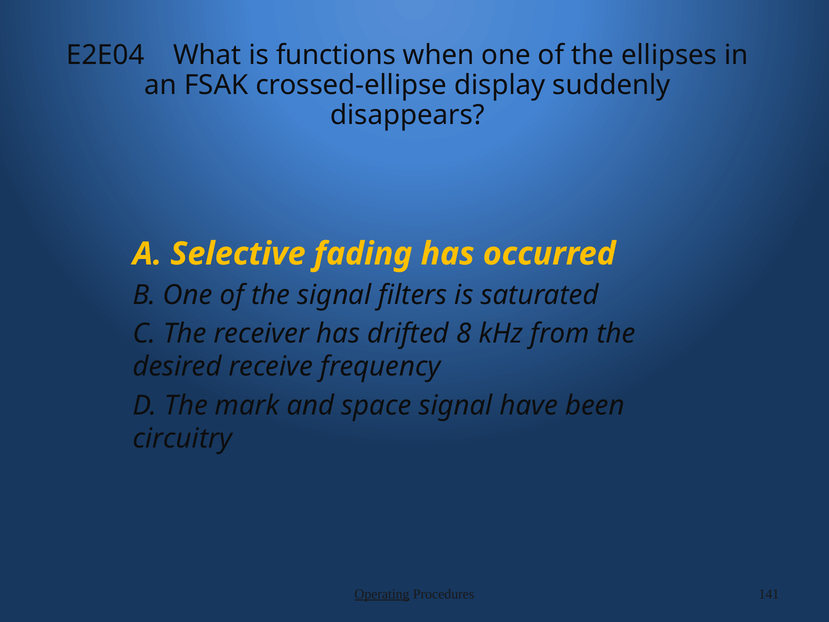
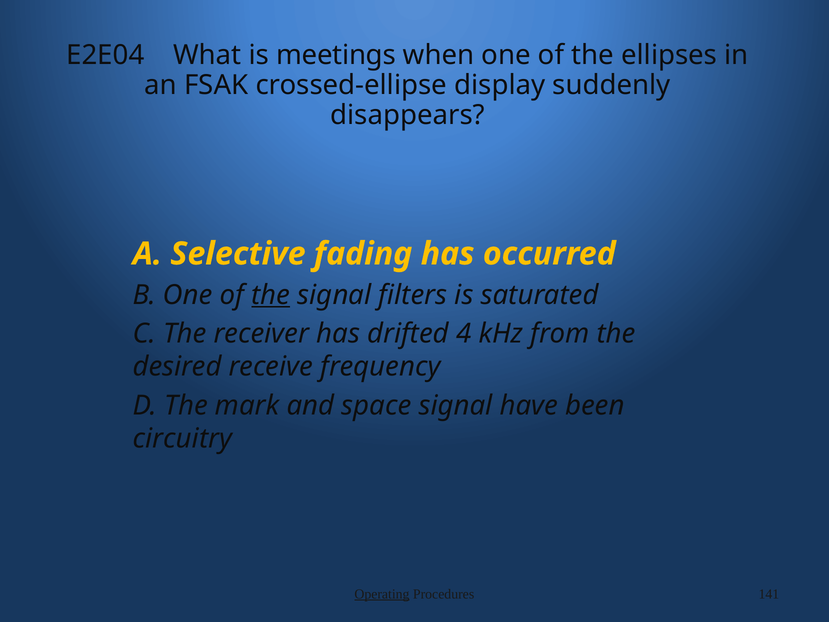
functions: functions -> meetings
the at (271, 295) underline: none -> present
8: 8 -> 4
